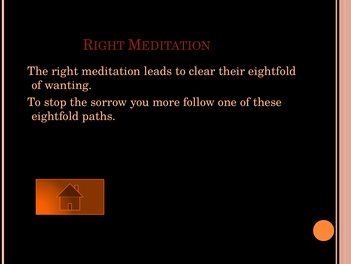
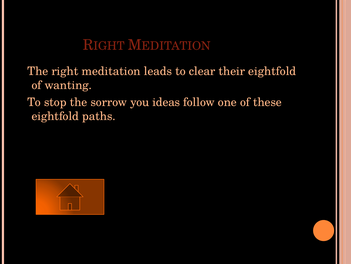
more: more -> ideas
